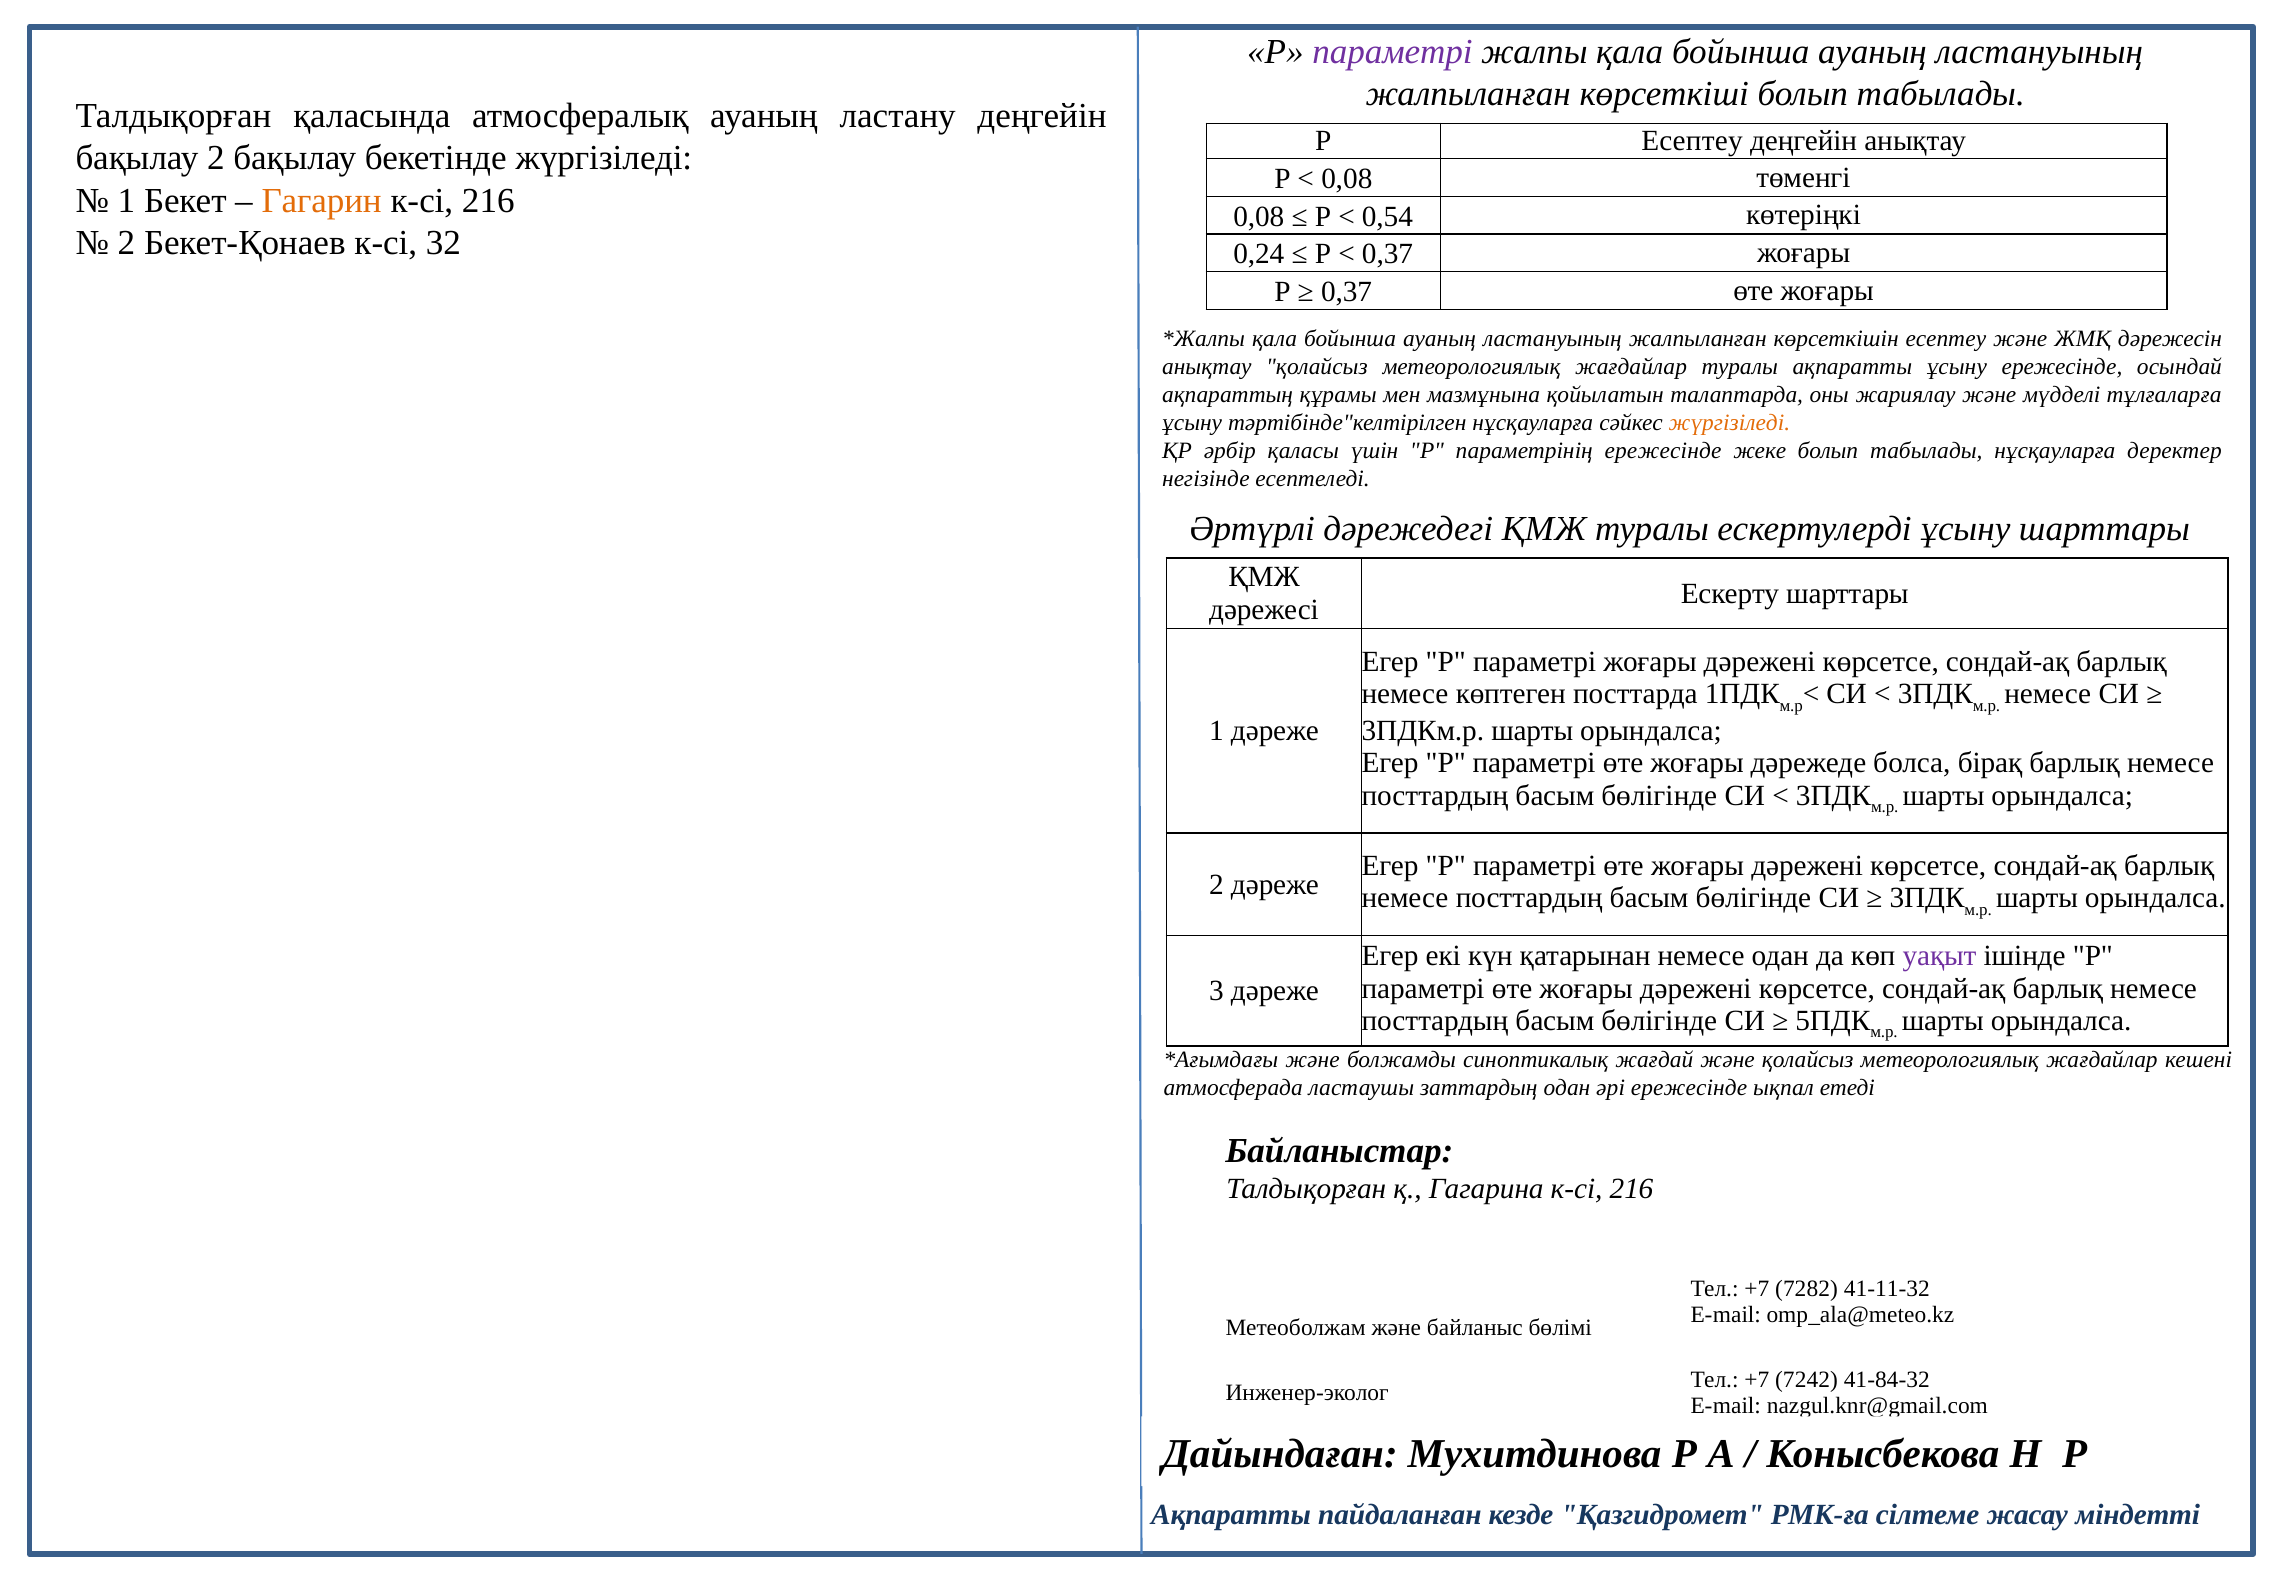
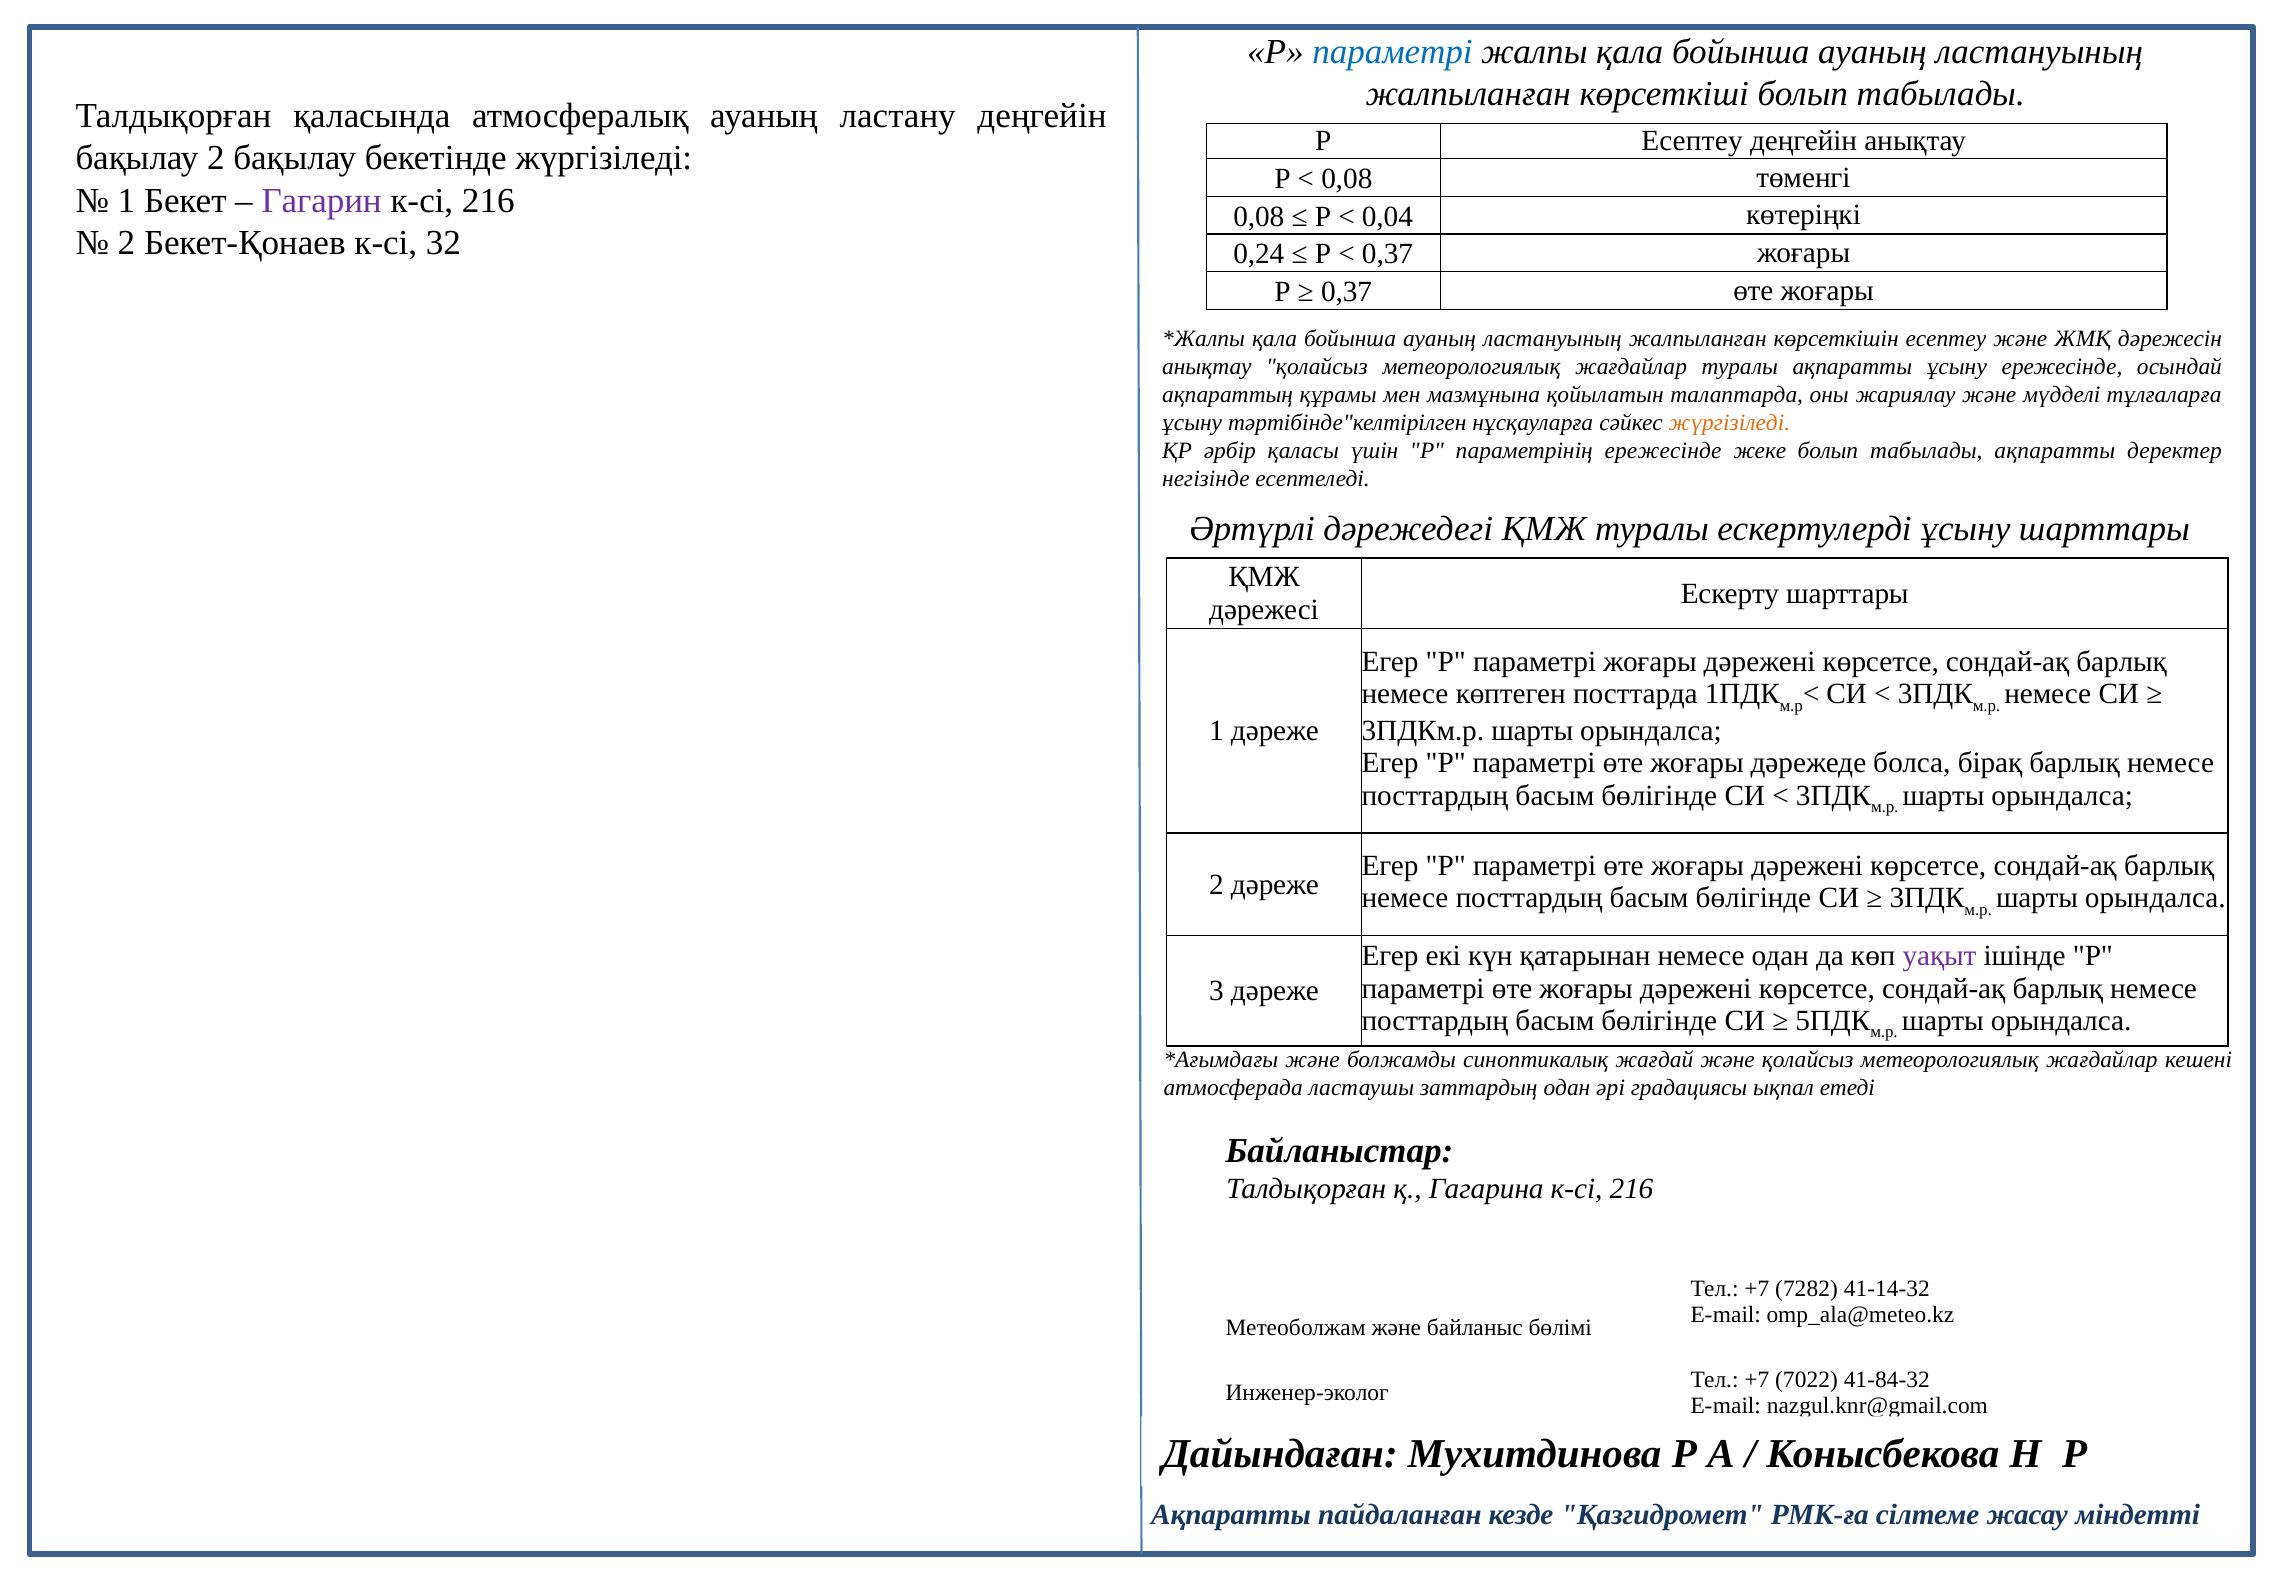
параметрі at (1392, 52) colour: purple -> blue
Гагарин colour: orange -> purple
0,54: 0,54 -> 0,04
табылады нұсқауларға: нұсқауларға -> ақпаратты
әрі ережесінде: ережесінде -> градациясы
41-11-32: 41-11-32 -> 41-14-32
7242: 7242 -> 7022
